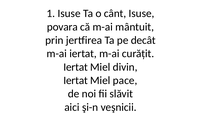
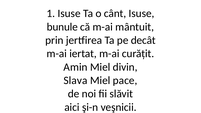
povara: povara -> bunule
Iertat at (76, 67): Iertat -> Amin
Iertat at (76, 80): Iertat -> Slava
